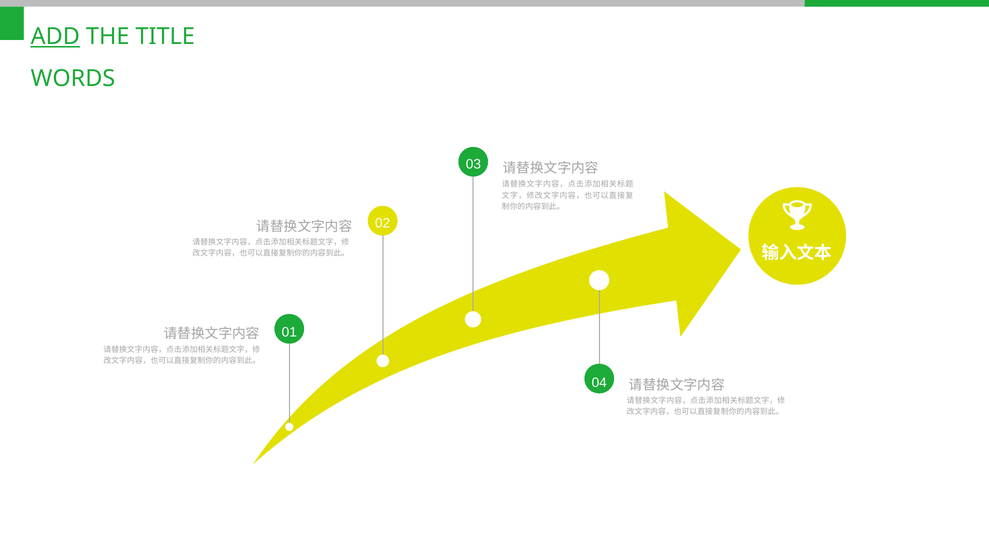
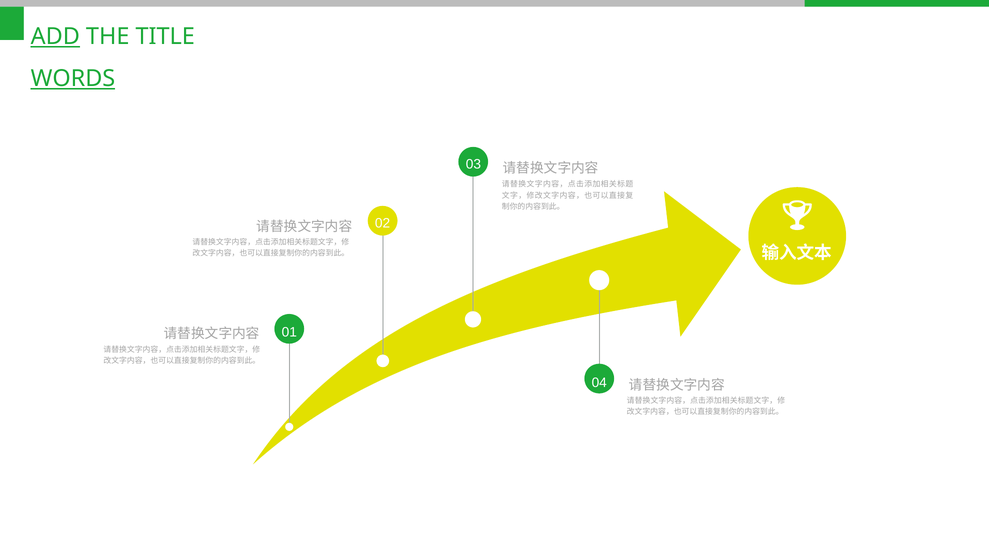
WORDS at (73, 79) underline: none -> present
